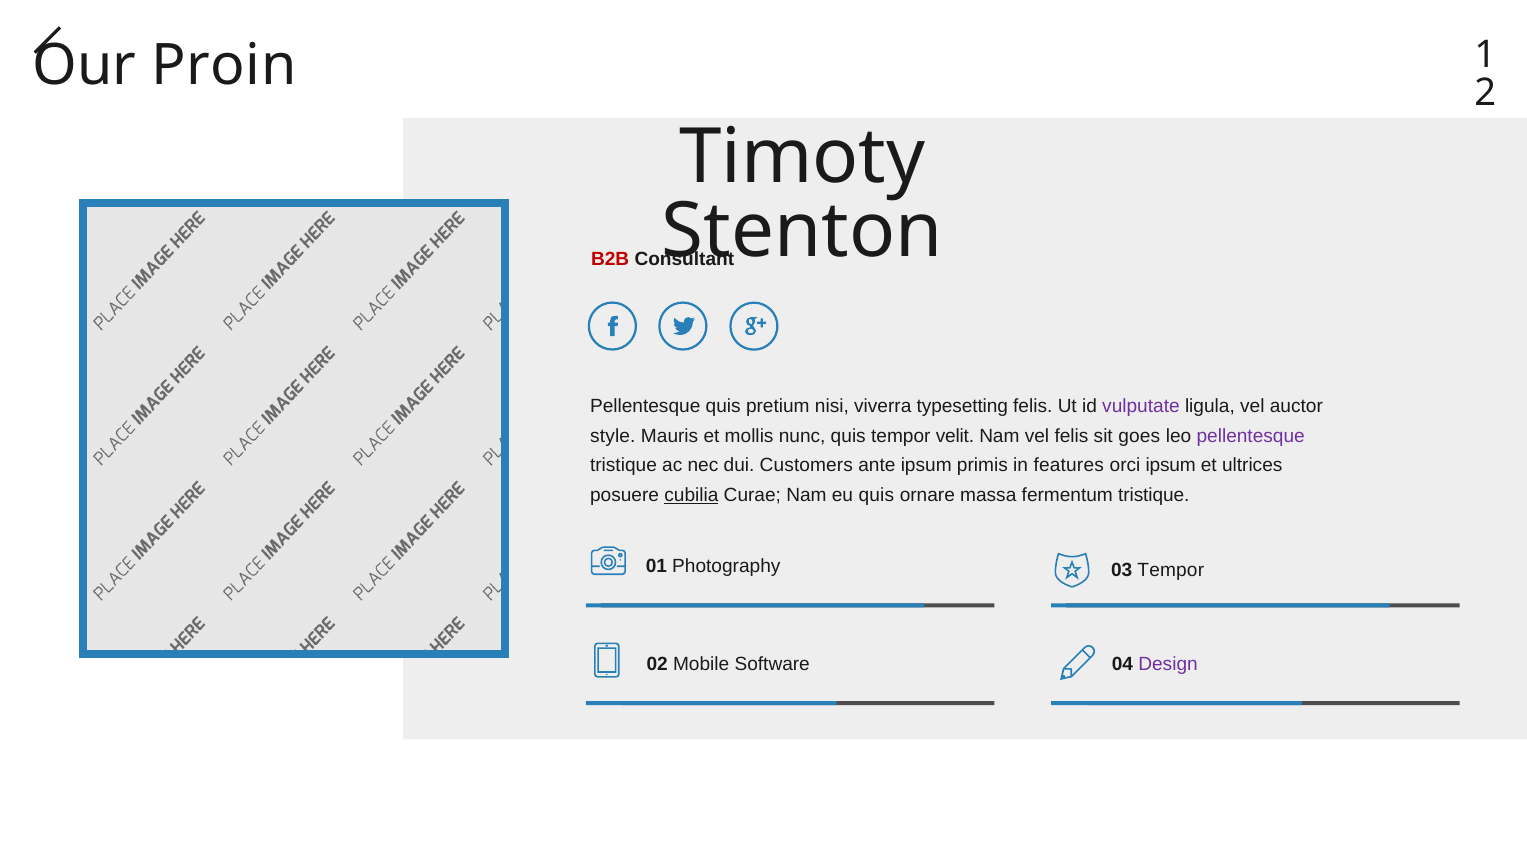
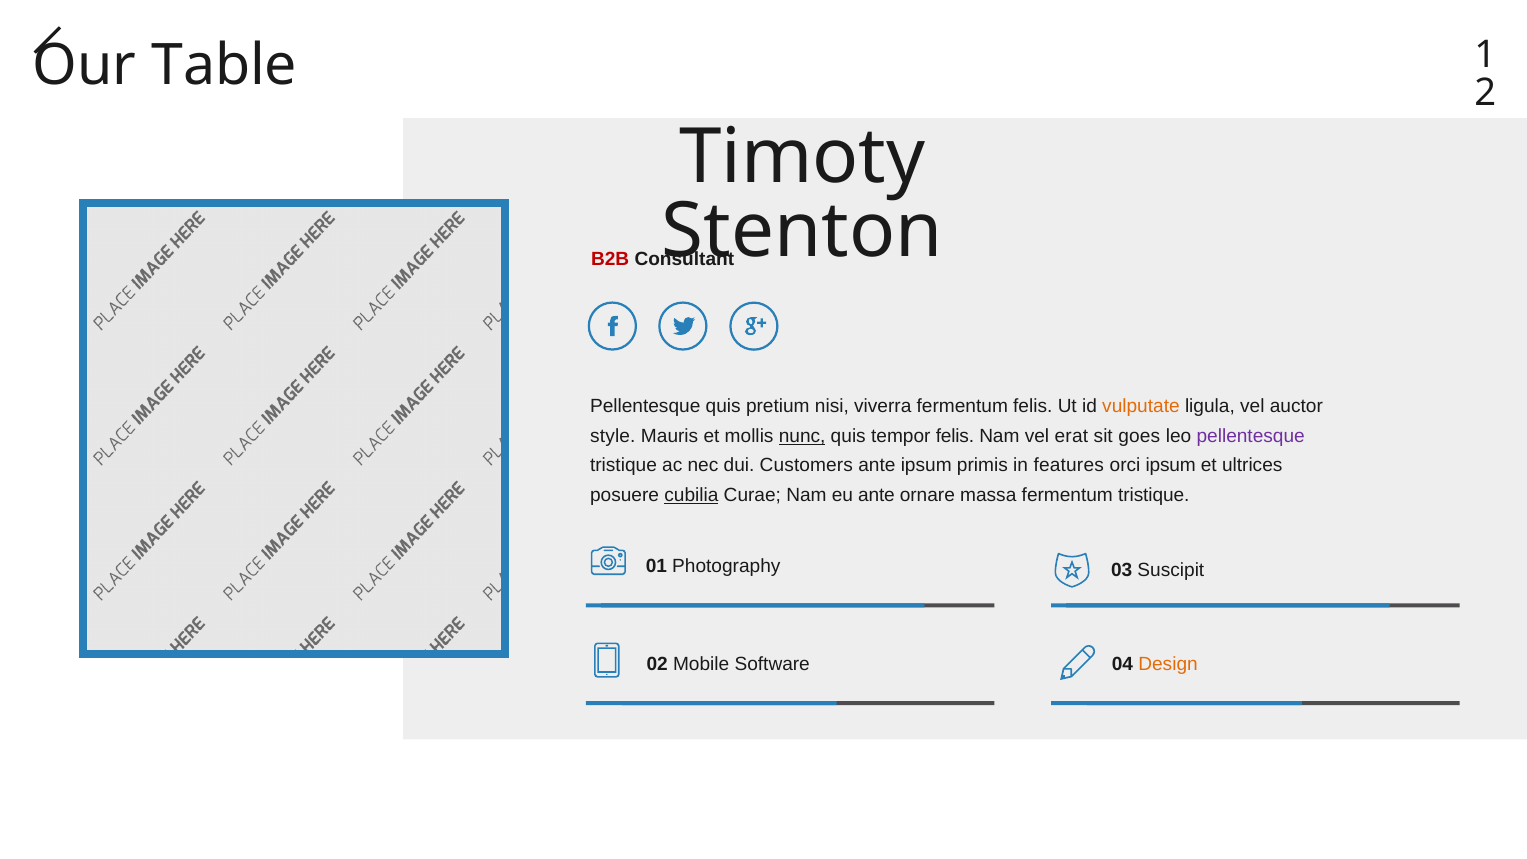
Proin: Proin -> Table
viverra typesetting: typesetting -> fermentum
vulputate colour: purple -> orange
nunc underline: none -> present
tempor velit: velit -> felis
vel felis: felis -> erat
eu quis: quis -> ante
03 Tempor: Tempor -> Suscipit
Design colour: purple -> orange
